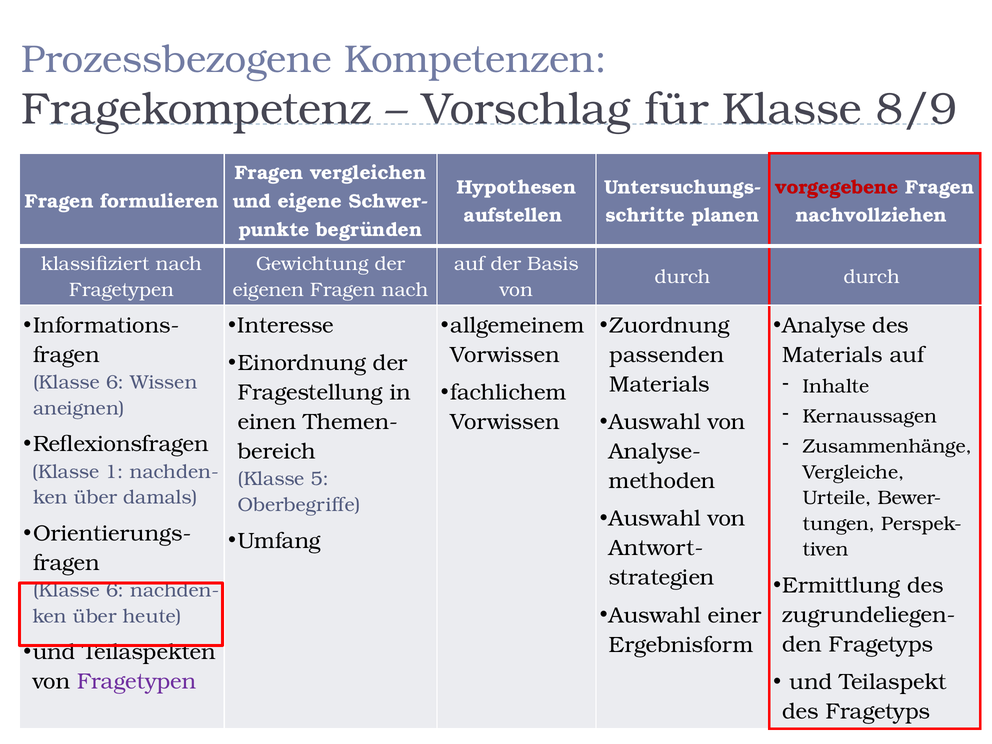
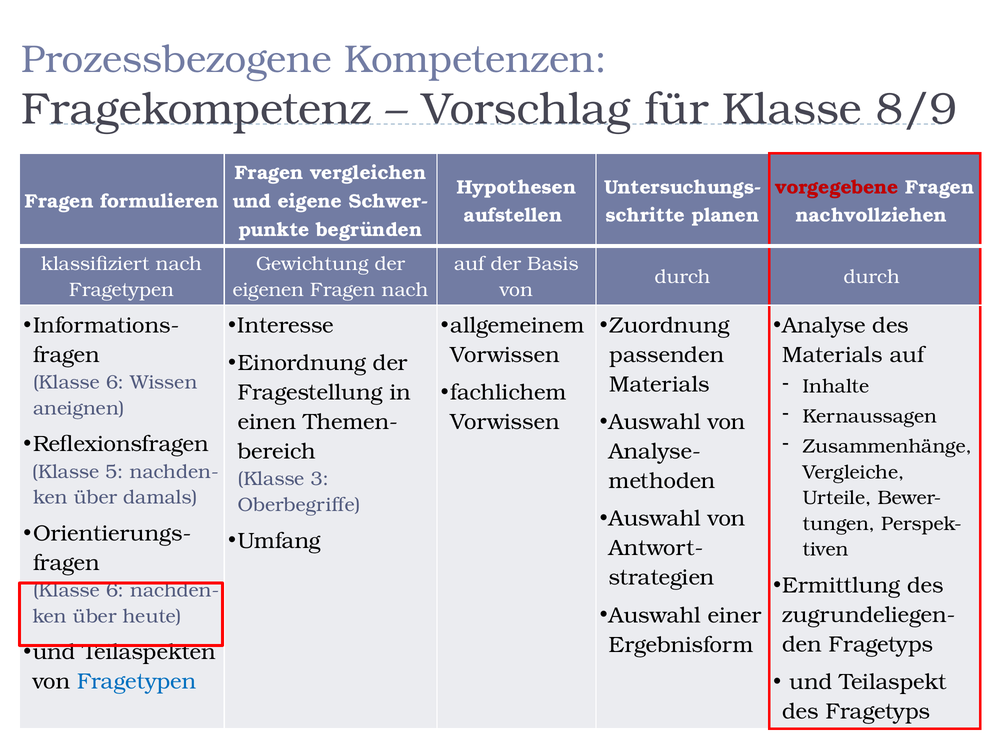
1: 1 -> 5
5: 5 -> 3
Fragetypen at (137, 682) colour: purple -> blue
